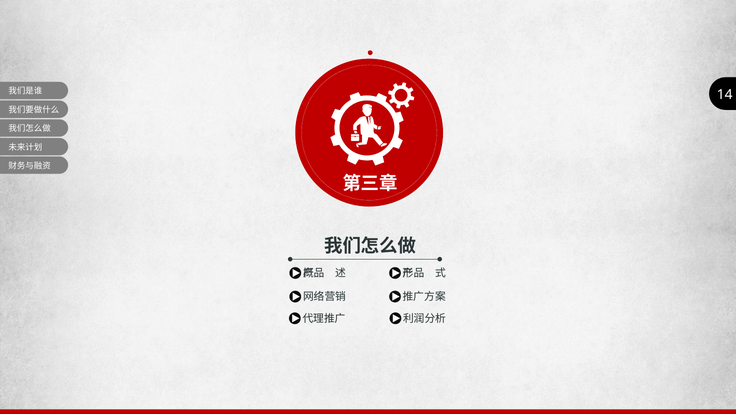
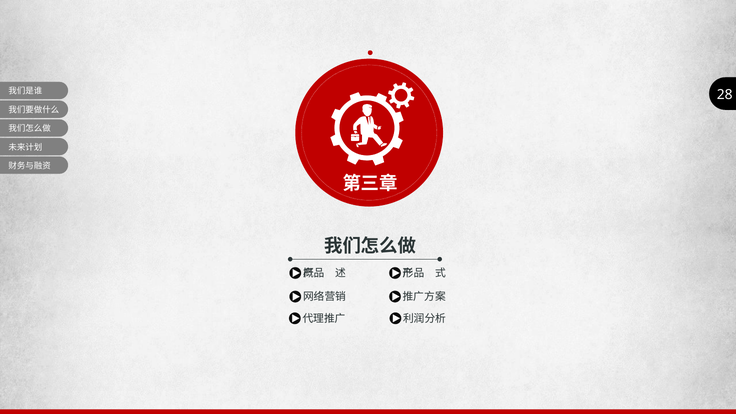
14: 14 -> 28
